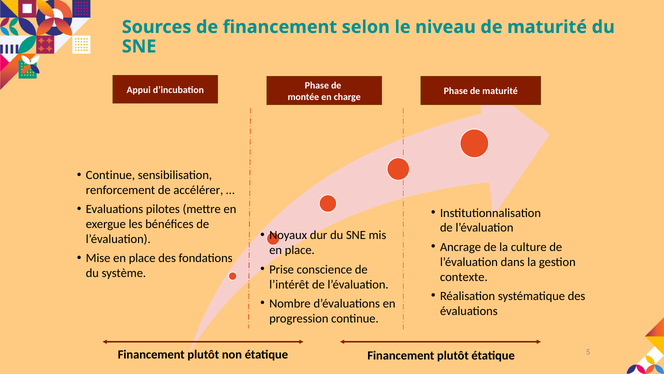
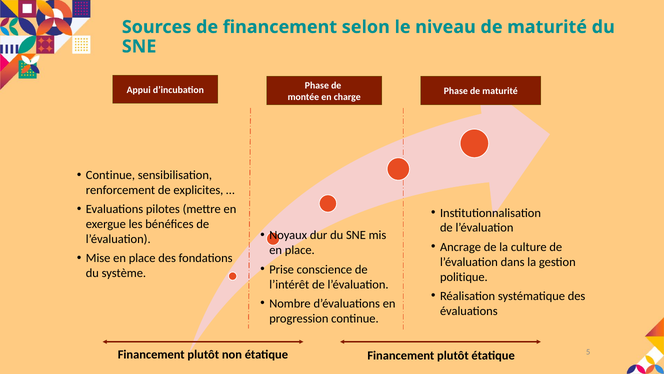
accélérer: accélérer -> explicites
contexte: contexte -> politique
